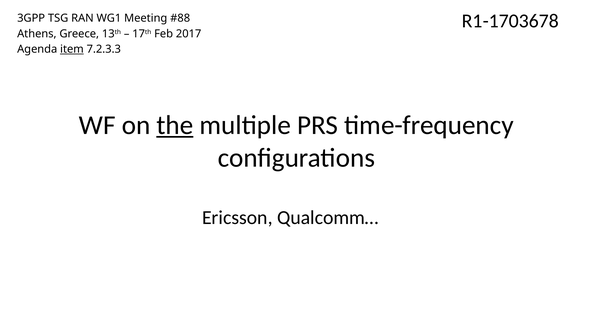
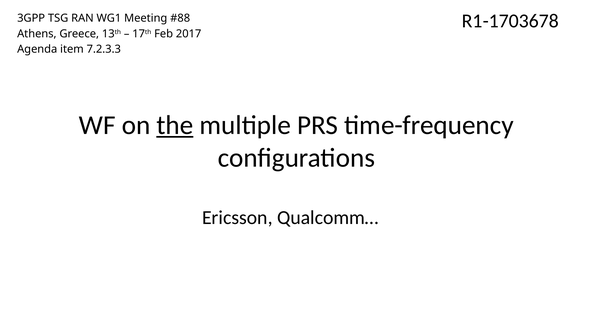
item underline: present -> none
